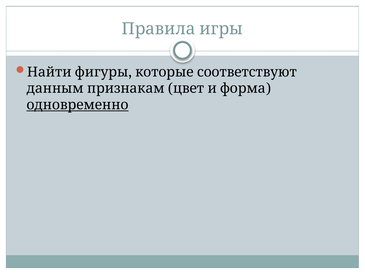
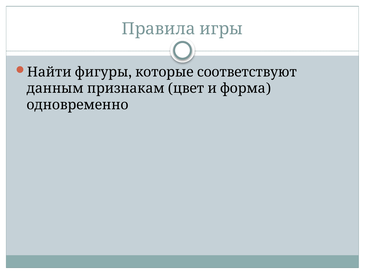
одновременно underline: present -> none
